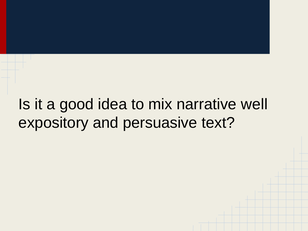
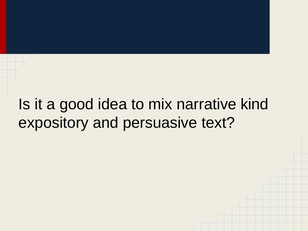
well: well -> kind
